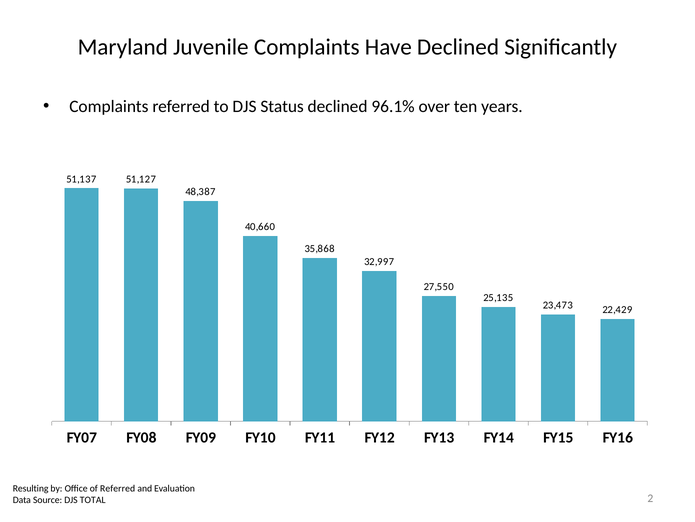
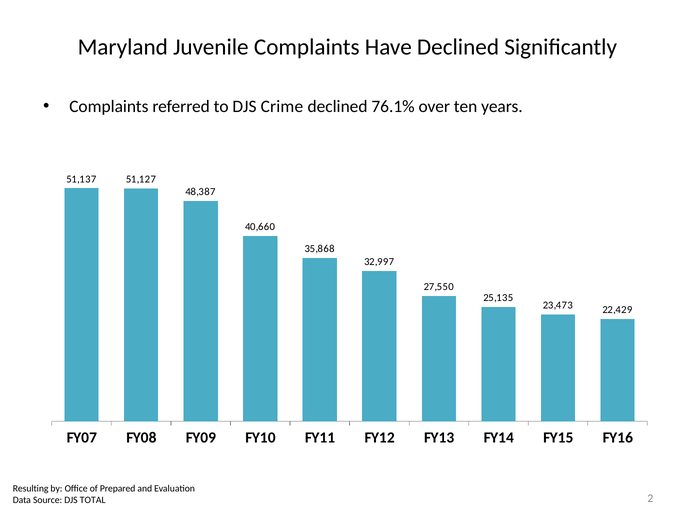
Status: Status -> Crime
96.1%: 96.1% -> 76.1%
of Referred: Referred -> Prepared
